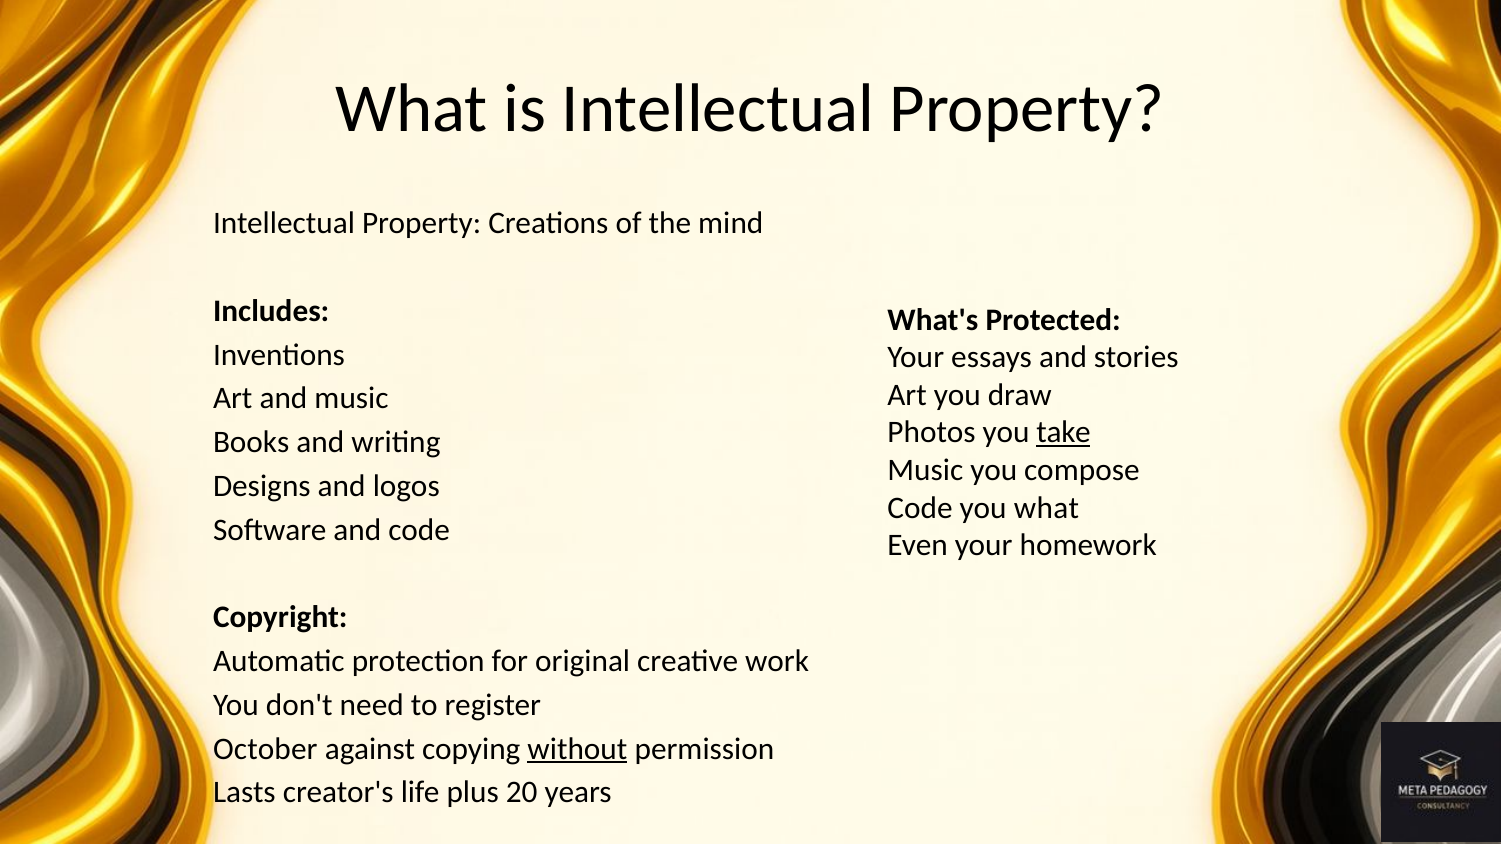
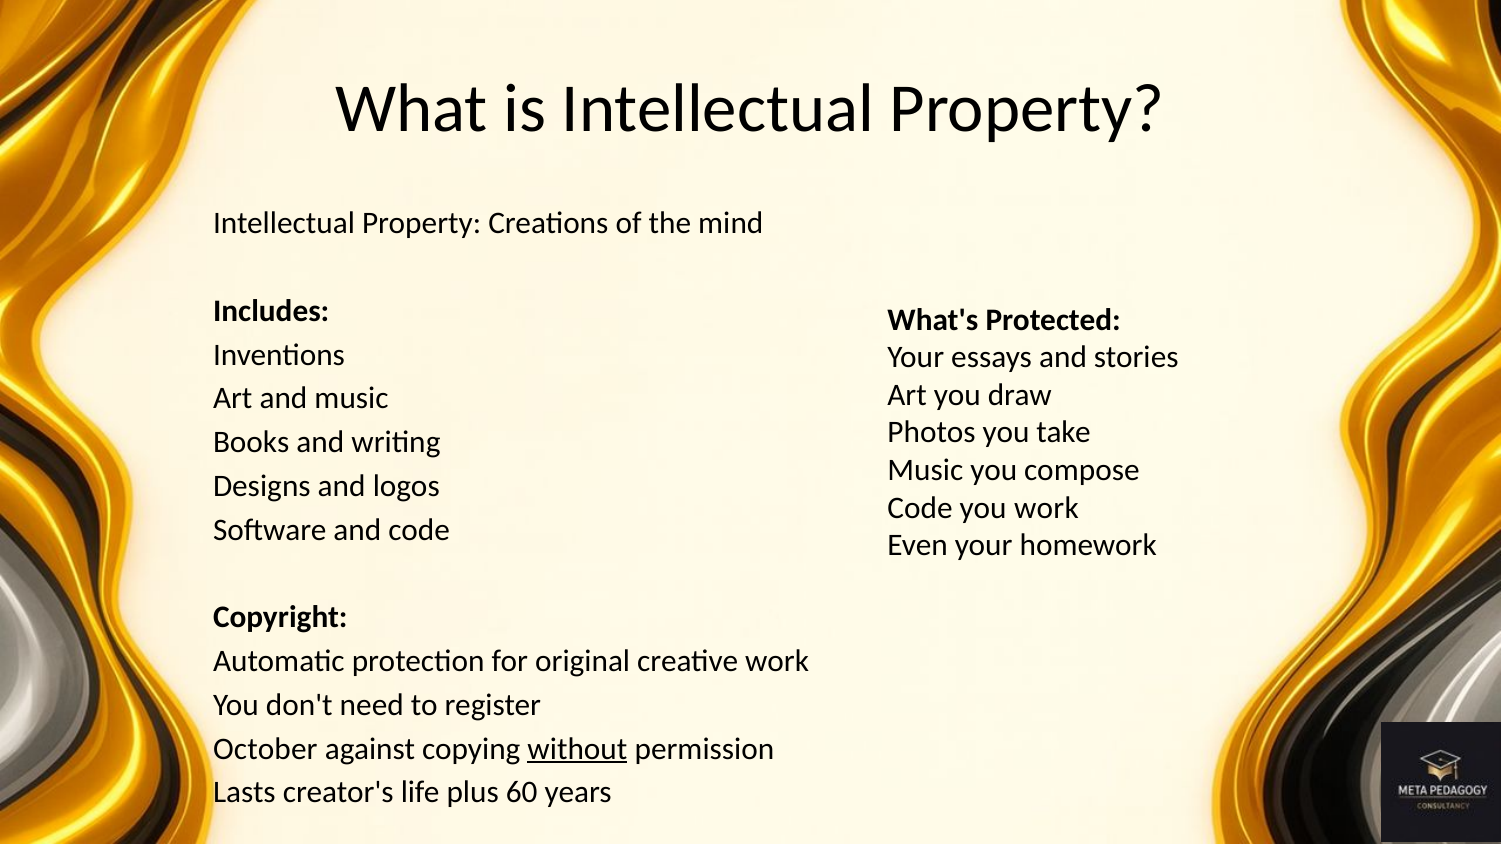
take underline: present -> none
you what: what -> work
20: 20 -> 60
